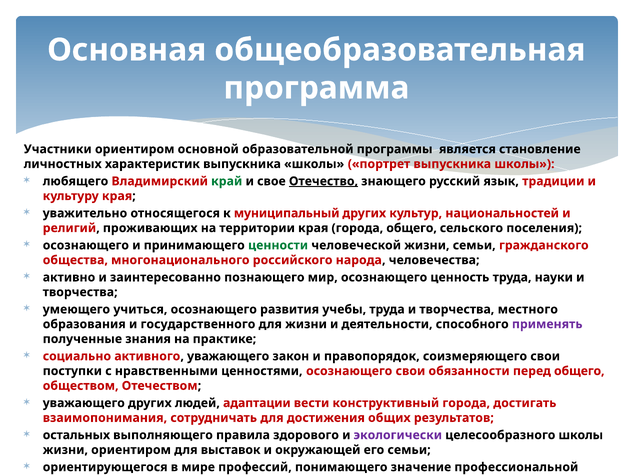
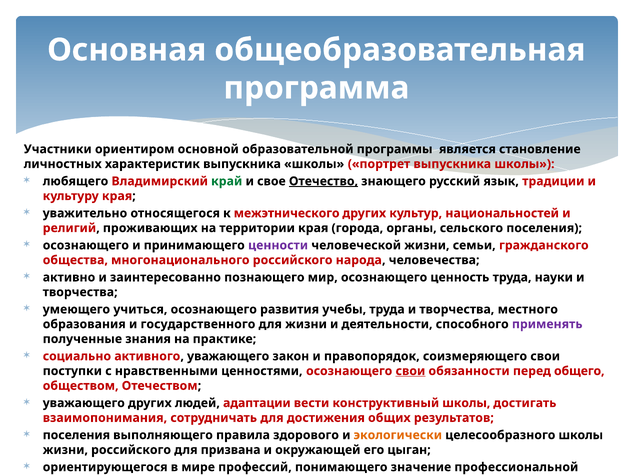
муниципальный: муниципальный -> межэтнического
города общего: общего -> органы
ценности colour: green -> purple
свои at (410, 371) underline: none -> present
конструктивный города: города -> школы
остальных at (76, 435): остальных -> поселения
экологически colour: purple -> orange
жизни ориентиром: ориентиром -> российского
выставок: выставок -> призвана
его семьи: семьи -> цыган
